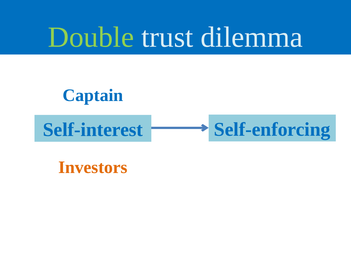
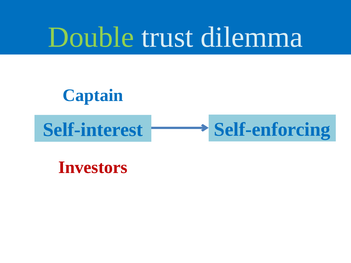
Investors colour: orange -> red
